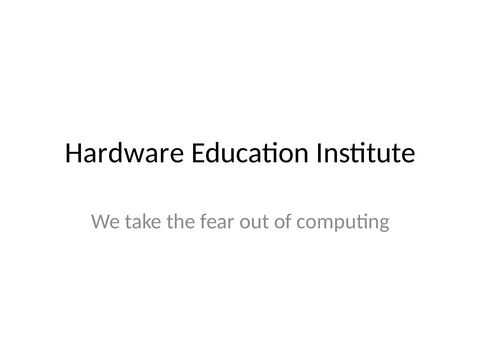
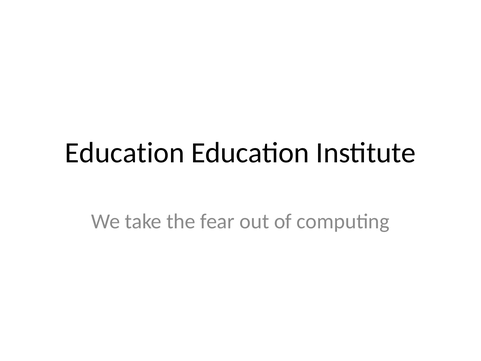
Hardware at (125, 153): Hardware -> Education
